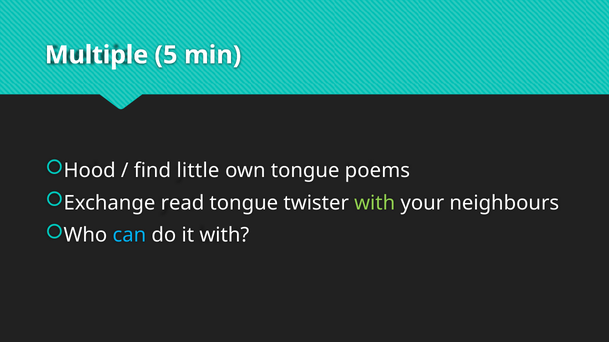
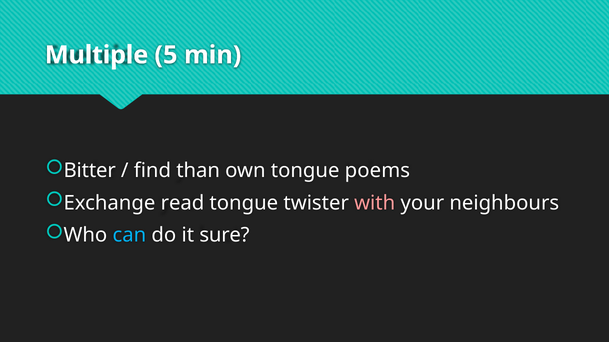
Hood: Hood -> Bitter
little: little -> than
with at (375, 203) colour: light green -> pink
it with: with -> sure
